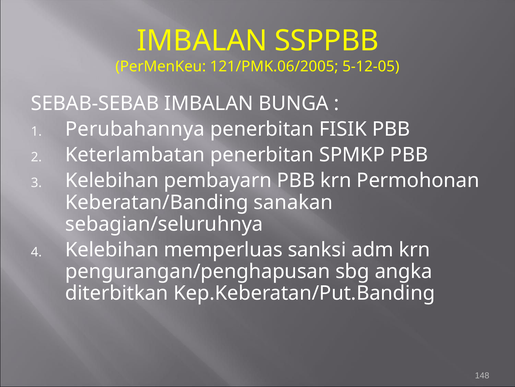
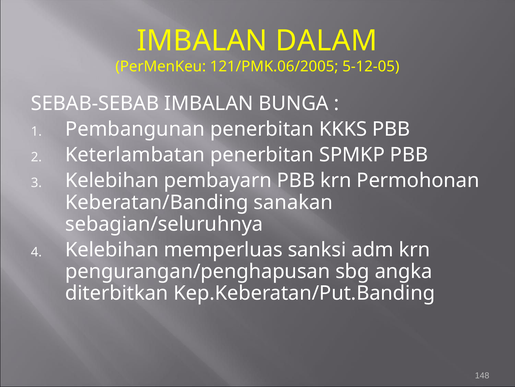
SSPPBB: SSPPBB -> DALAM
Perubahannya: Perubahannya -> Pembangunan
FISIK: FISIK -> KKKS
